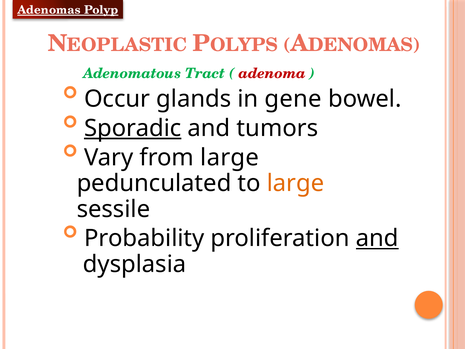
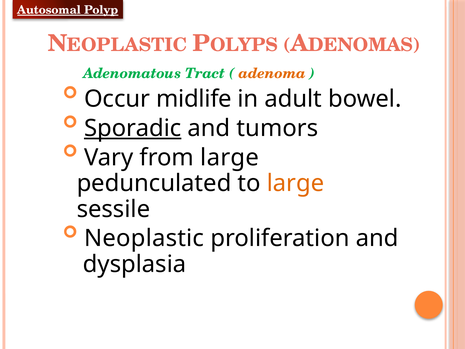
Adenomas: Adenomas -> Autosomal
adenoma colour: red -> orange
glands: glands -> midlife
gene: gene -> adult
Probability: Probability -> Neoplastic
and at (377, 238) underline: present -> none
